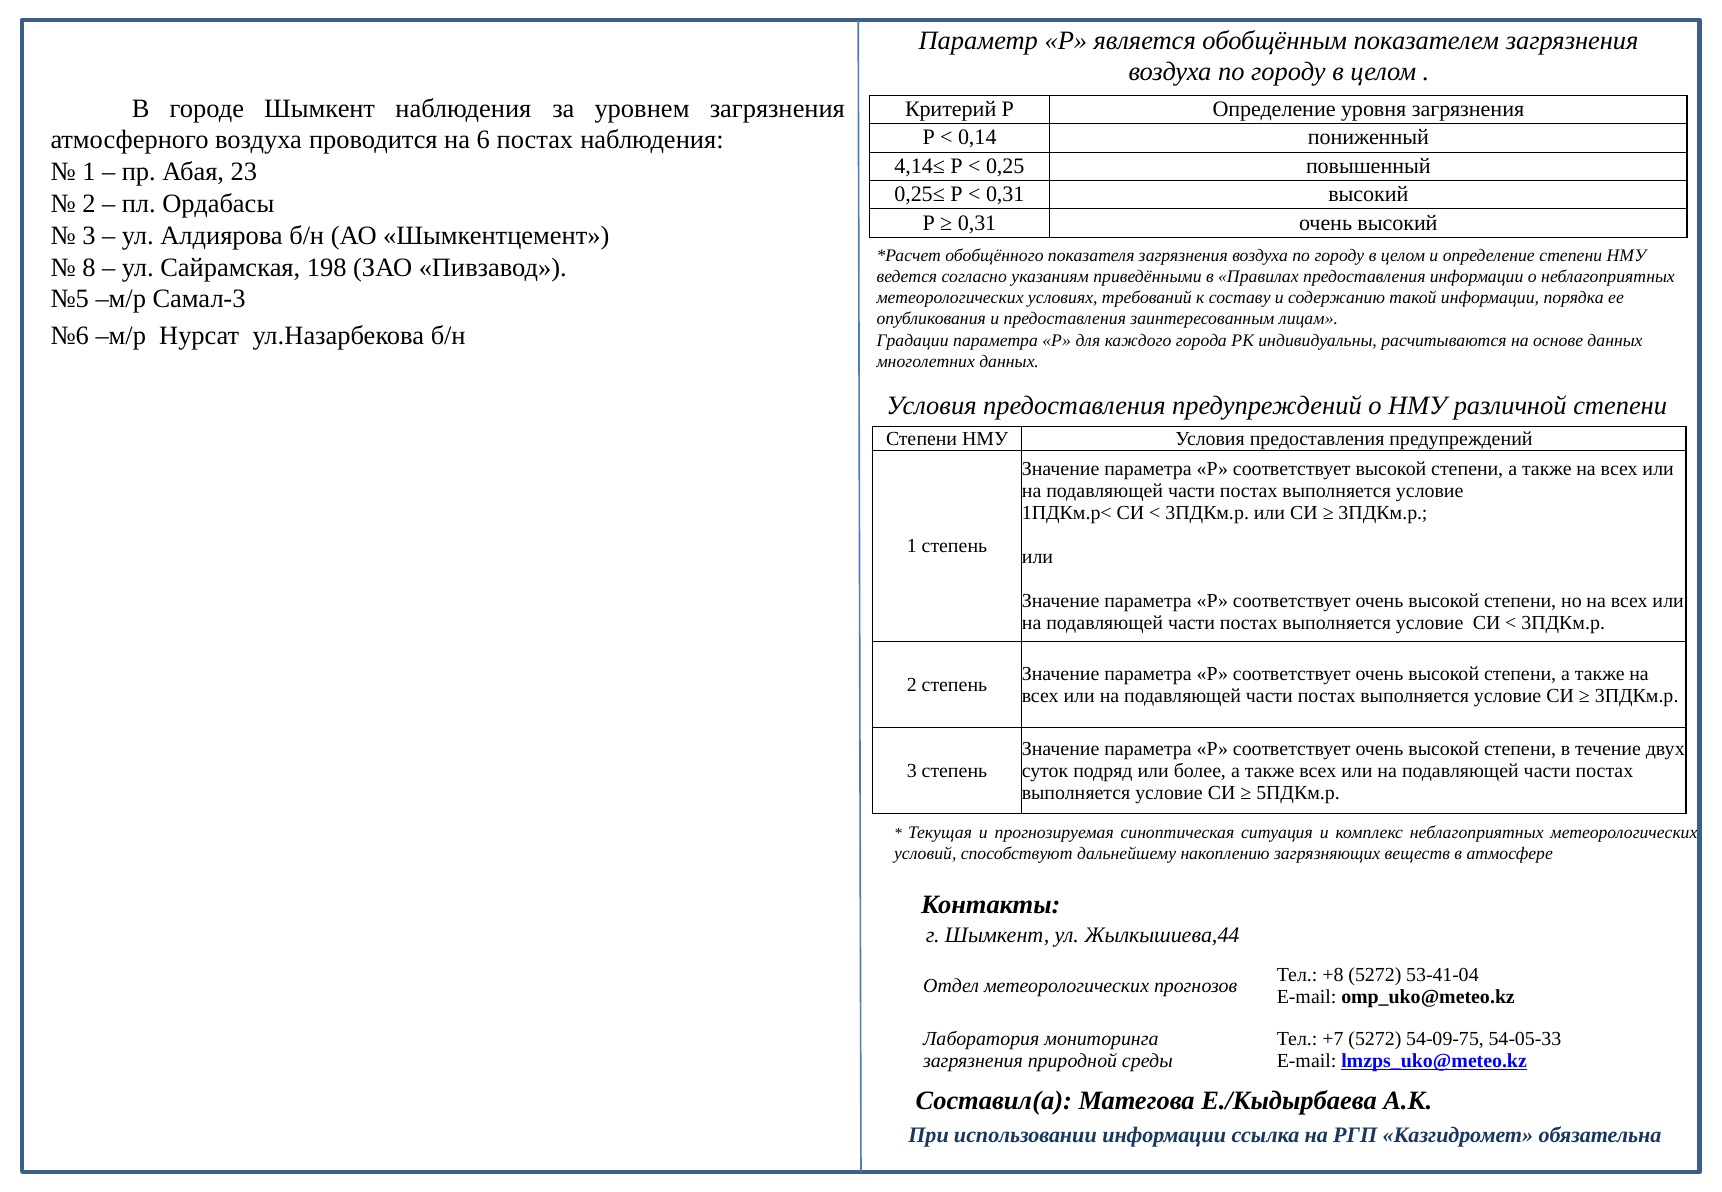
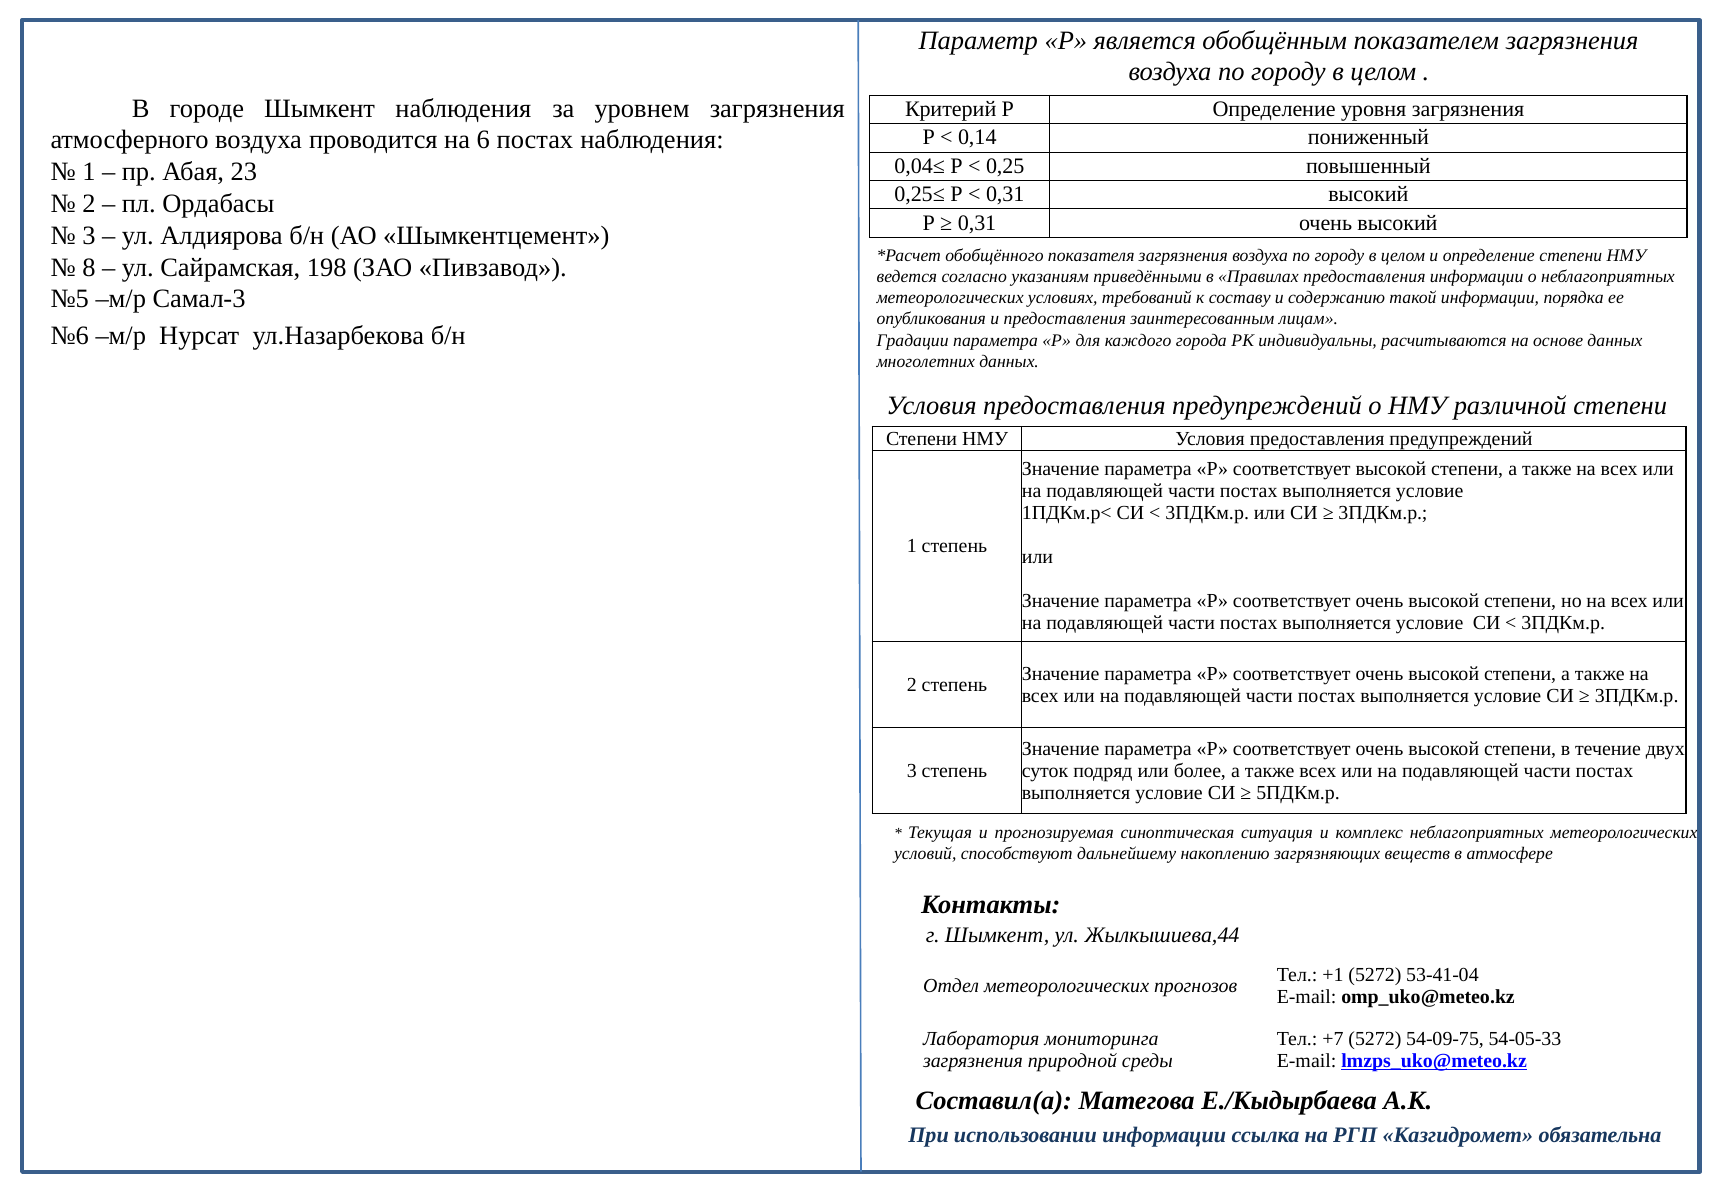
4,14≤: 4,14≤ -> 0,04≤
+8: +8 -> +1
